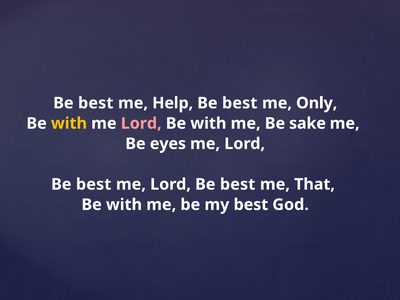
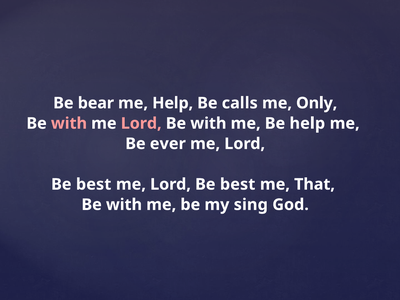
best at (96, 103): best -> bear
best at (240, 103): best -> calls
with at (69, 123) colour: yellow -> pink
Be sake: sake -> help
eyes: eyes -> ever
my best: best -> sing
